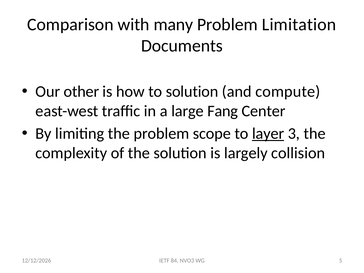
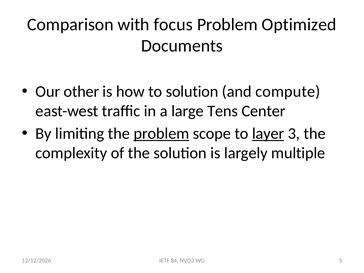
many: many -> focus
Limitation: Limitation -> Optimized
Fang: Fang -> Tens
problem at (161, 134) underline: none -> present
collision: collision -> multiple
